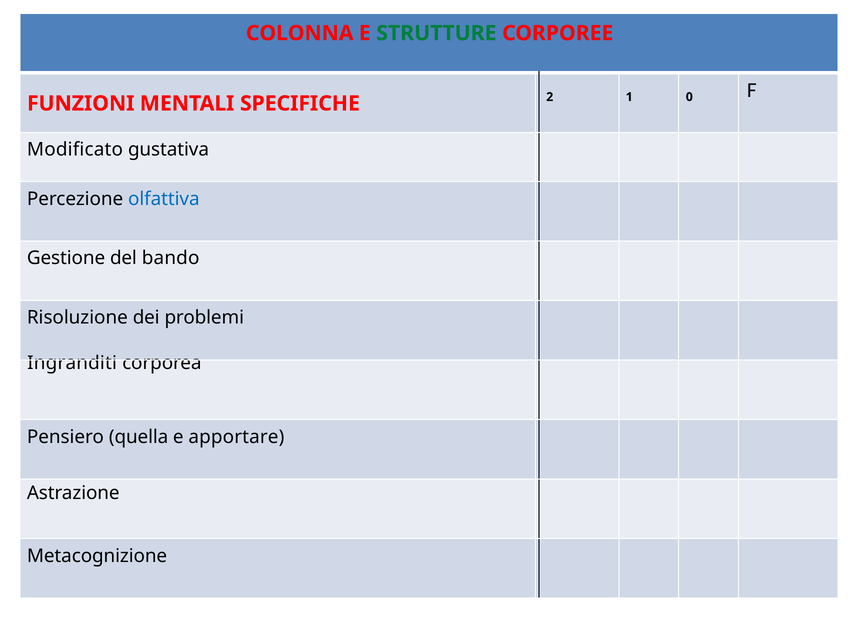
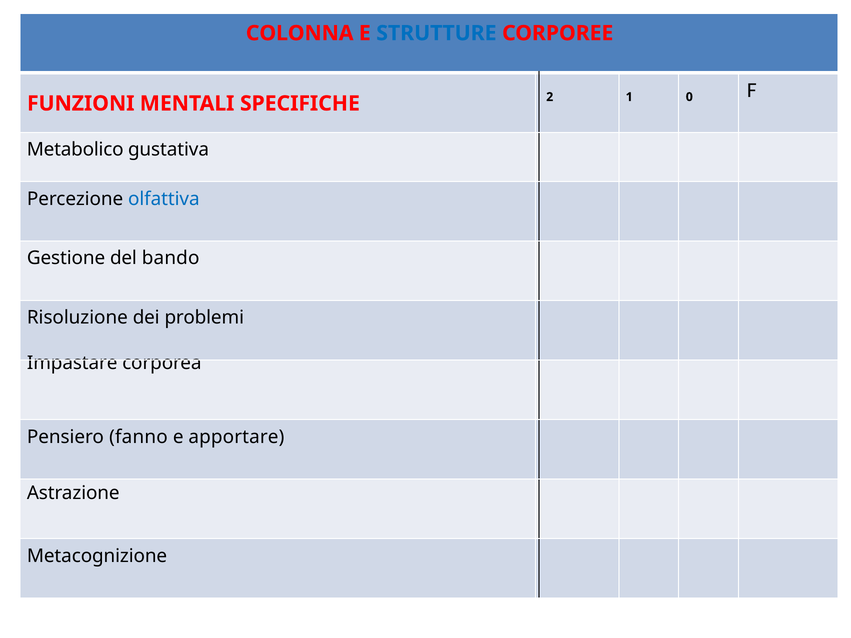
STRUTTURE colour: green -> blue
Modificato: Modificato -> Metabolico
Ingranditi: Ingranditi -> Impastare
quella: quella -> fanno
